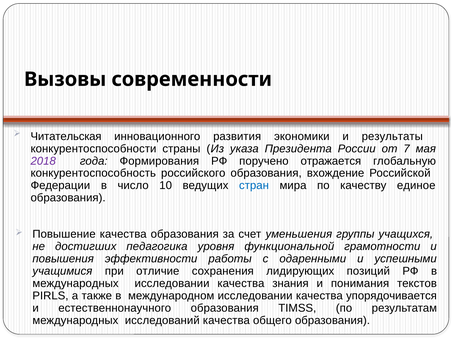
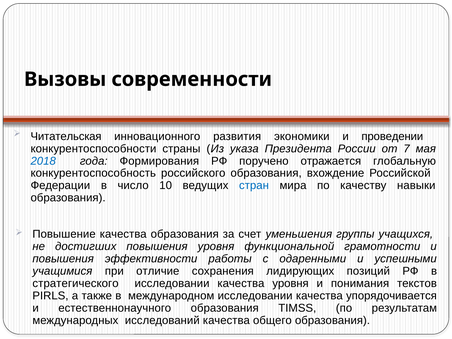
результаты: результаты -> проведении
2018 colour: purple -> blue
единое: единое -> навыки
достигших педагогика: педагогика -> повышения
международных at (76, 283): международных -> стратегического
качества знания: знания -> уровня
